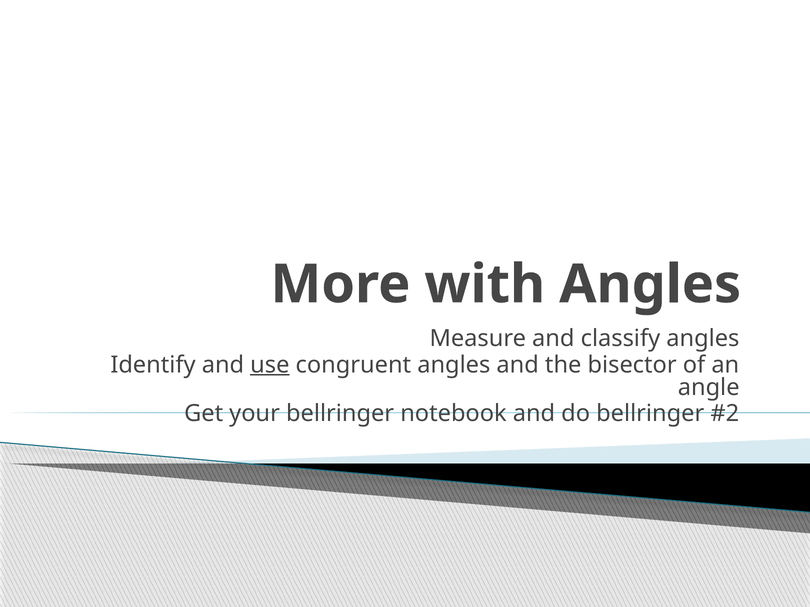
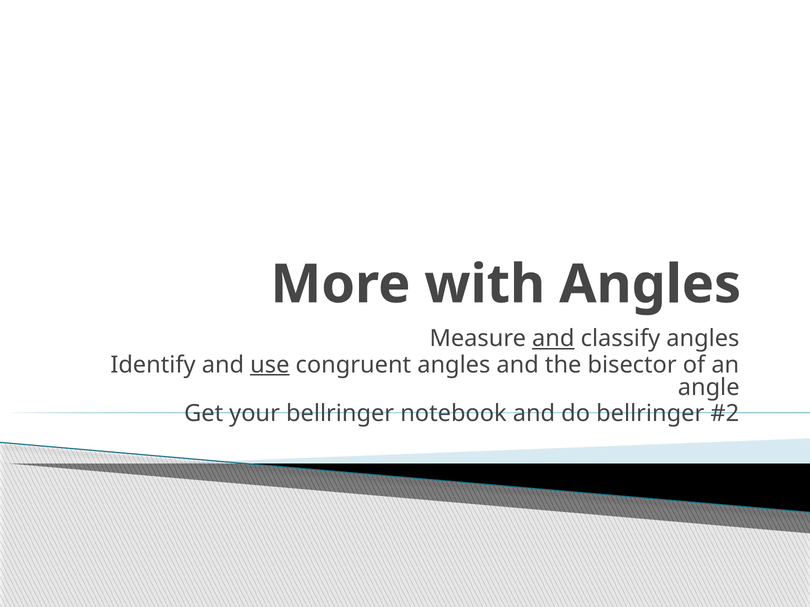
and at (553, 339) underline: none -> present
